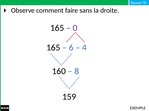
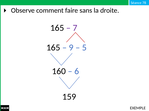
0: 0 -> 7
6: 6 -> 9
4: 4 -> 5
8: 8 -> 6
